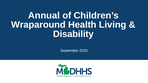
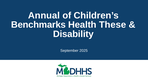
Wraparound: Wraparound -> Benchmarks
Living: Living -> These
